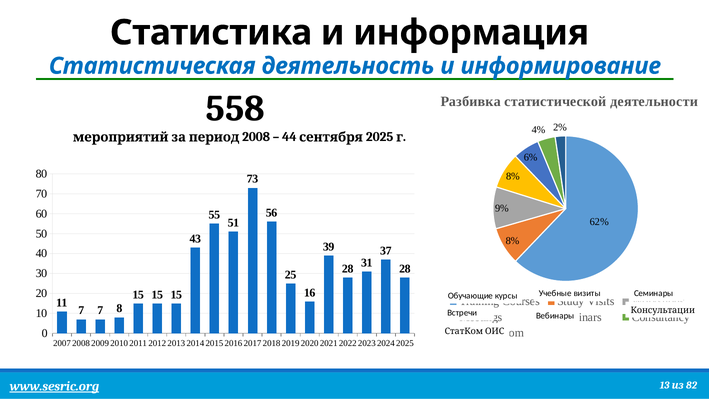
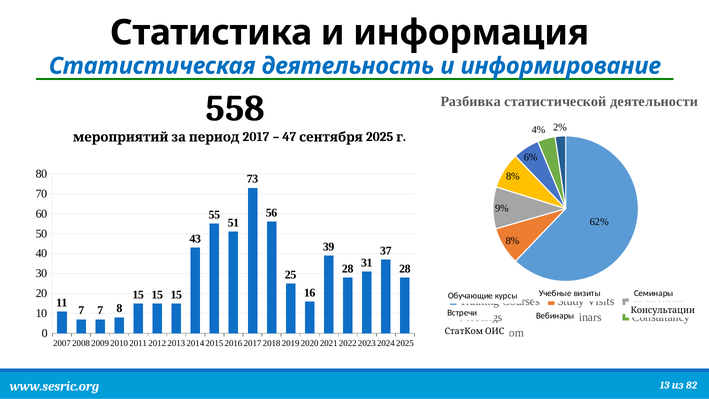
2008: 2008 -> 2017
44: 44 -> 47
www.sesric.org underline: present -> none
